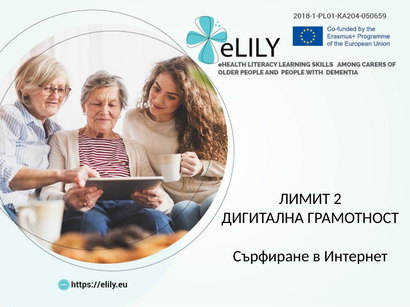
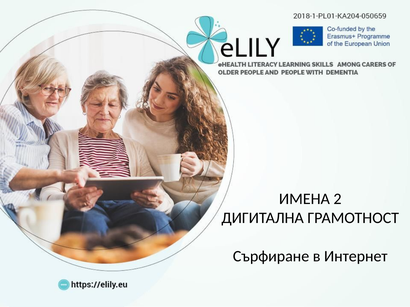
ЛИМИТ: ЛИМИТ -> ИМЕНА
